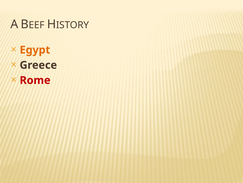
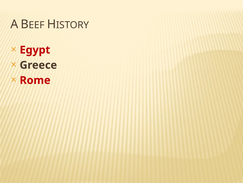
Egypt colour: orange -> red
